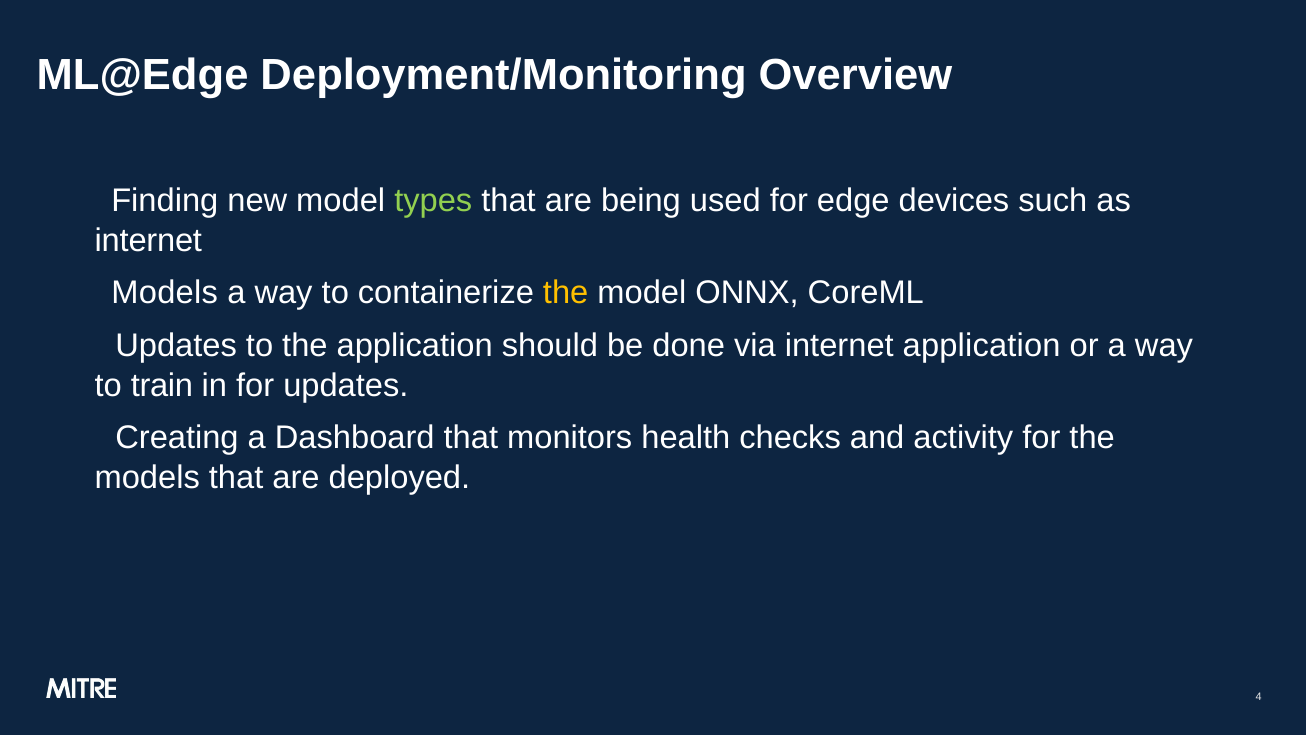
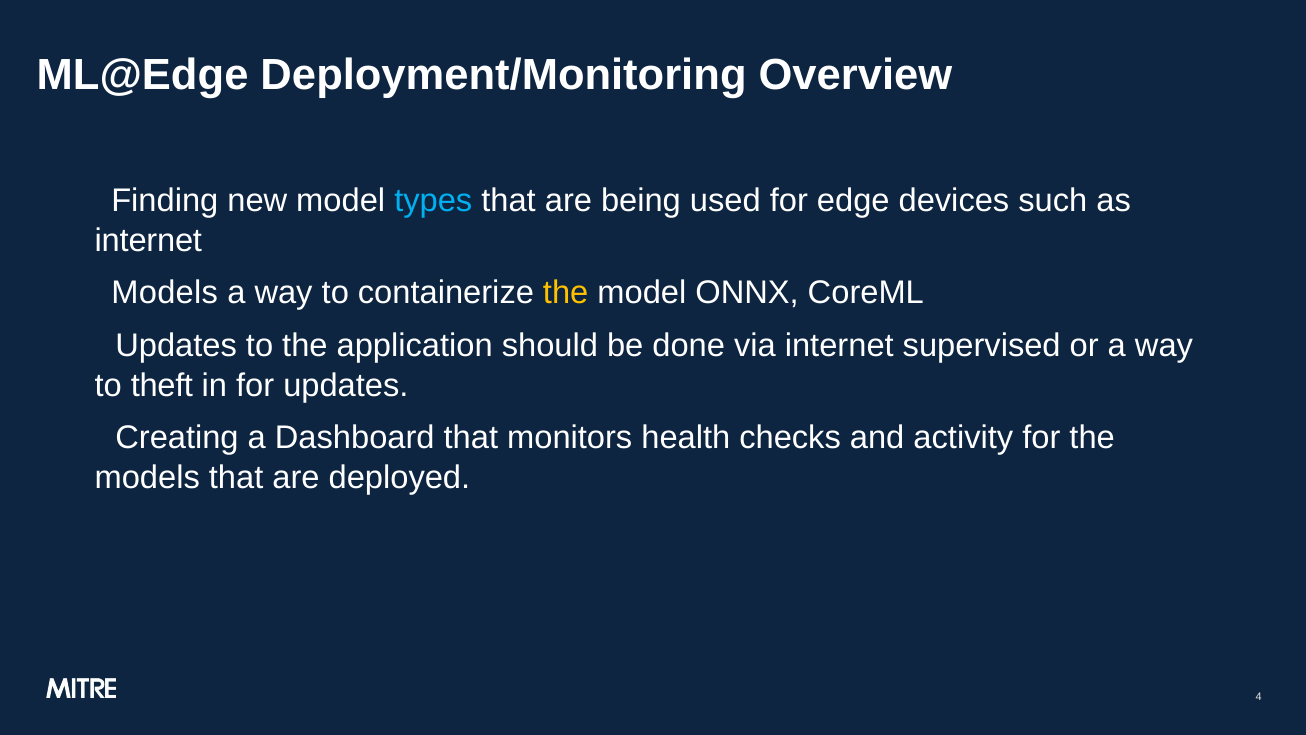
types colour: light green -> light blue
internet application: application -> supervised
train: train -> theft
